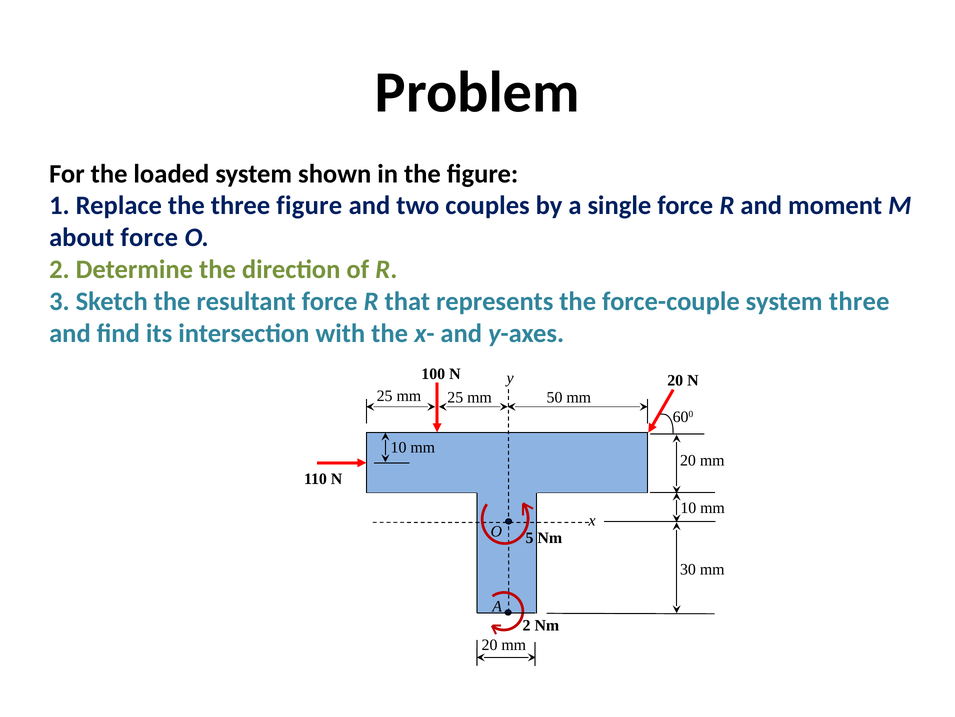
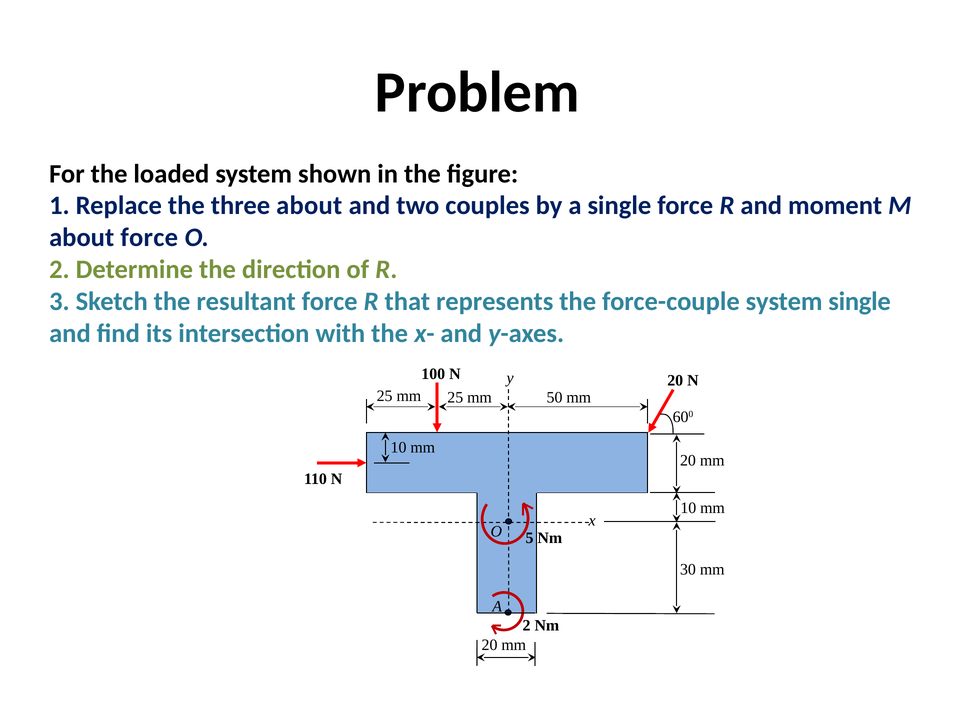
three figure: figure -> about
system three: three -> single
